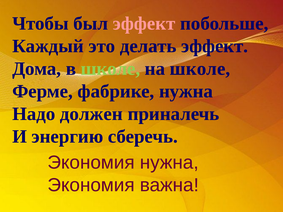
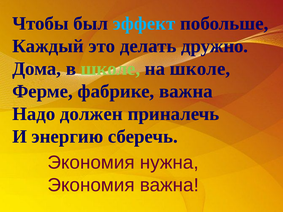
эффект at (144, 23) colour: pink -> light blue
делать эффект: эффект -> дружно
фабрике нужна: нужна -> важна
